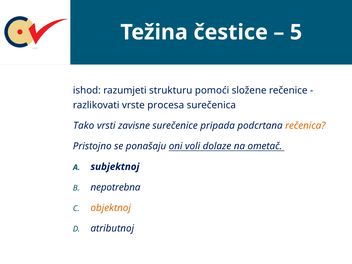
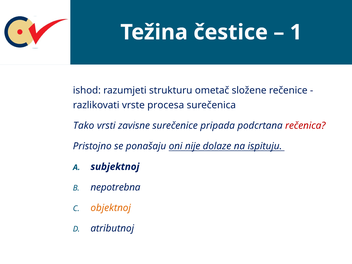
5: 5 -> 1
pomoći: pomoći -> ometač
rečenica colour: orange -> red
voli: voli -> nije
ometač: ometač -> ispituju
